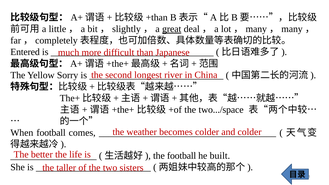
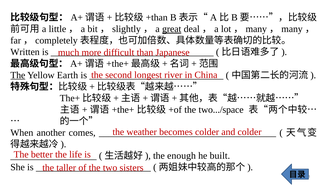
Entered: Entered -> Written
The at (18, 75) underline: none -> present
Sorry: Sorry -> Earth
When football: football -> another
the football: football -> enough
